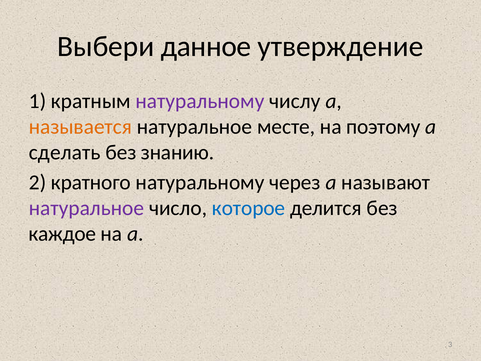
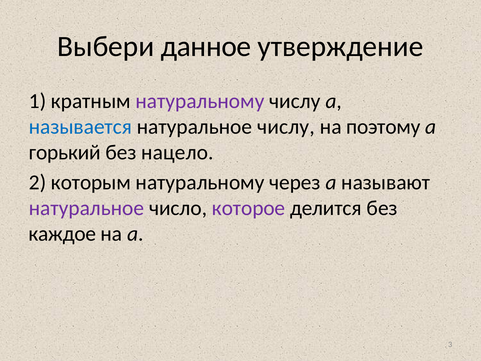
называется colour: orange -> blue
натуральное месте: месте -> числу
сделать: сделать -> горький
знанию: знанию -> нацело
кратного: кратного -> которым
которое colour: blue -> purple
